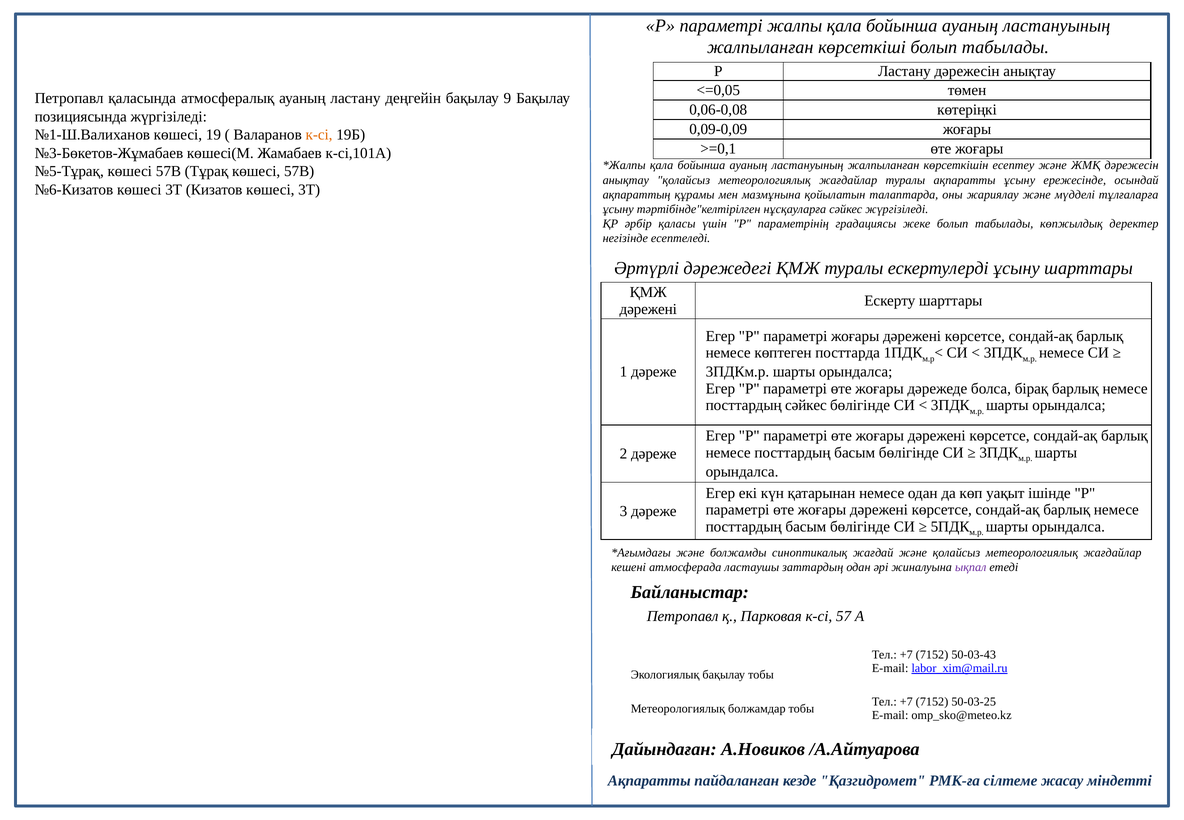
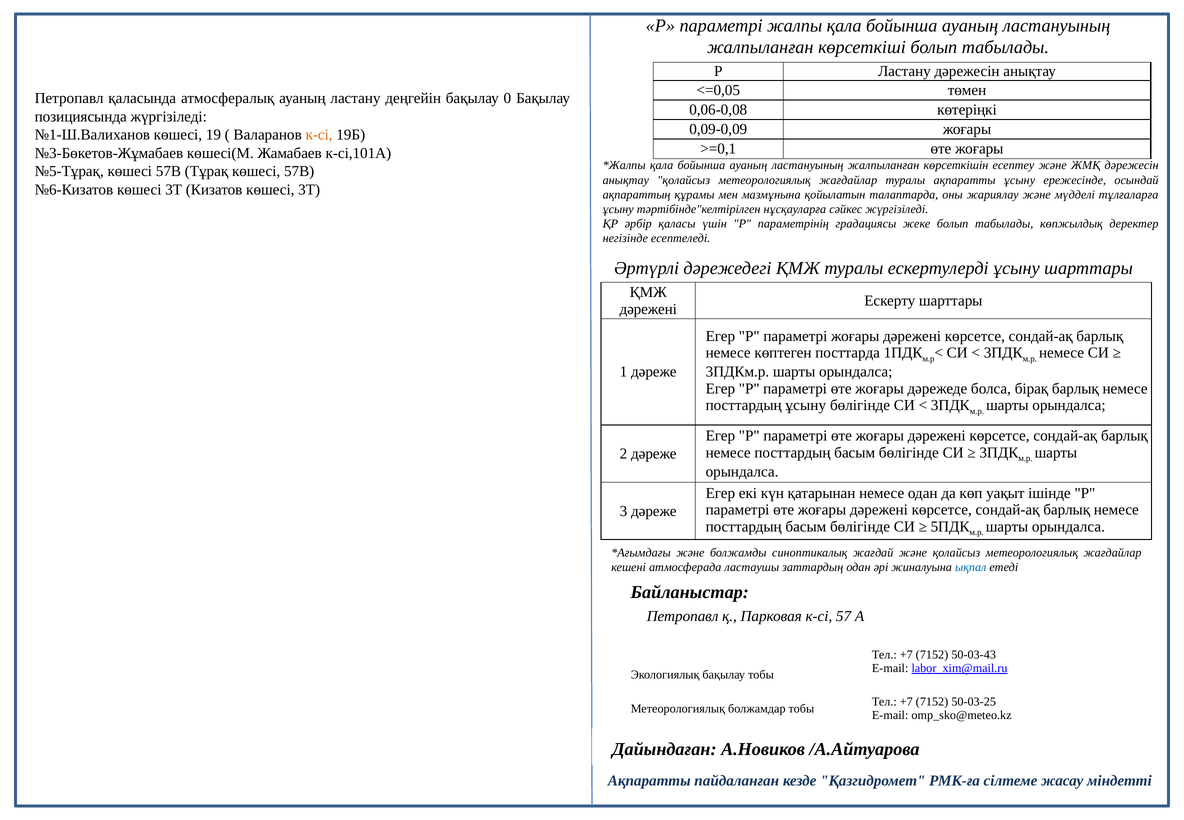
9: 9 -> 0
посттардың сәйкес: сәйкес -> ұсыну
ықпал colour: purple -> blue
